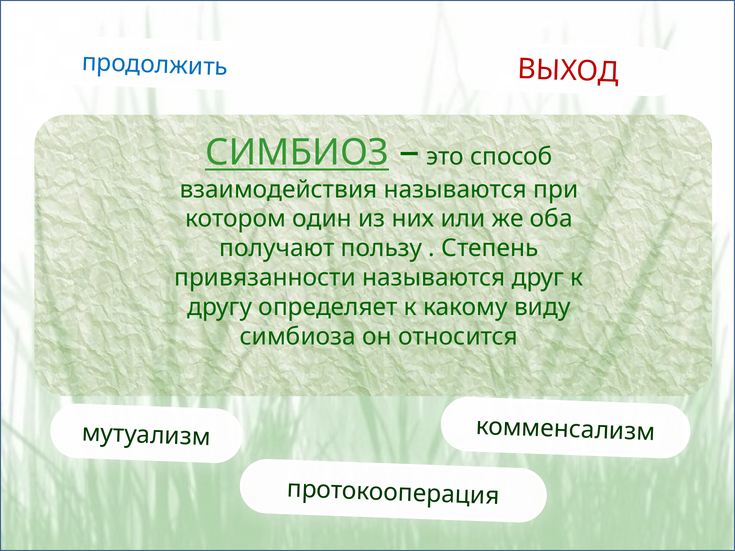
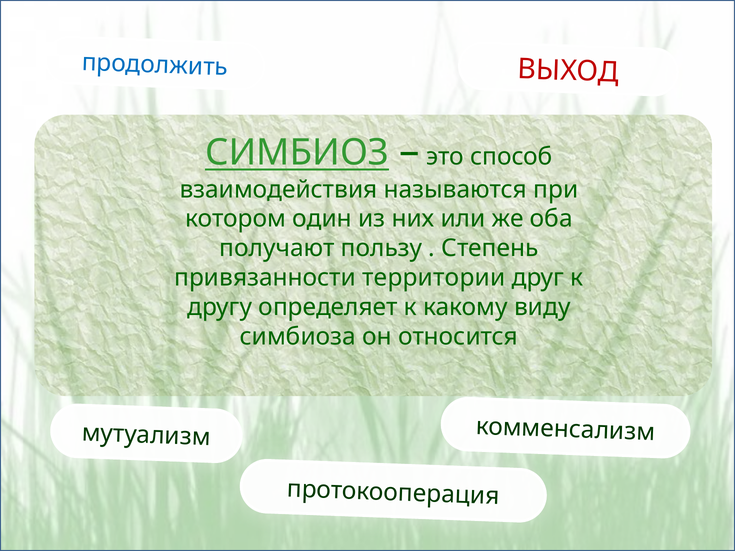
привязанности называются: называются -> территории
